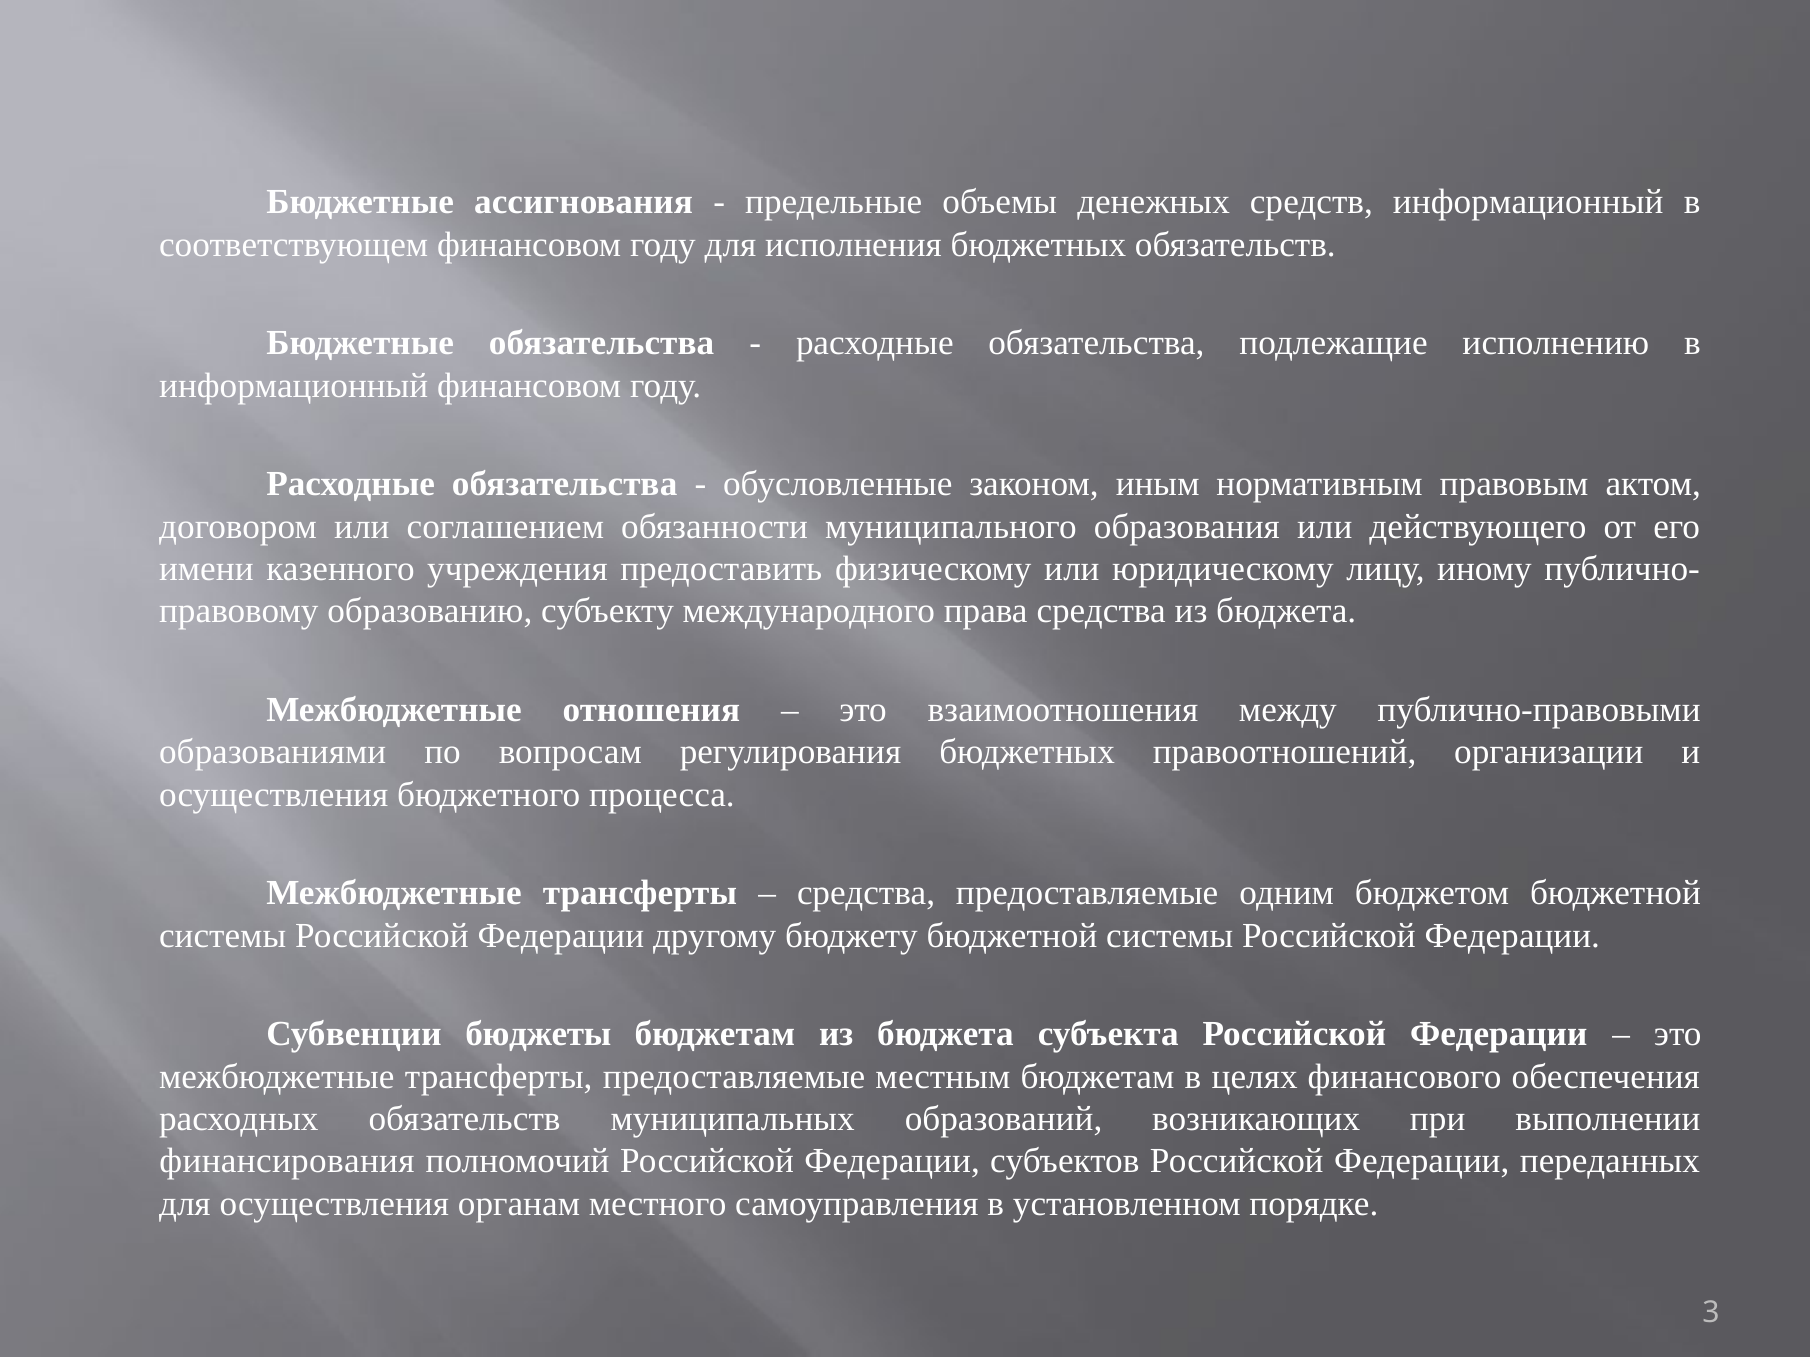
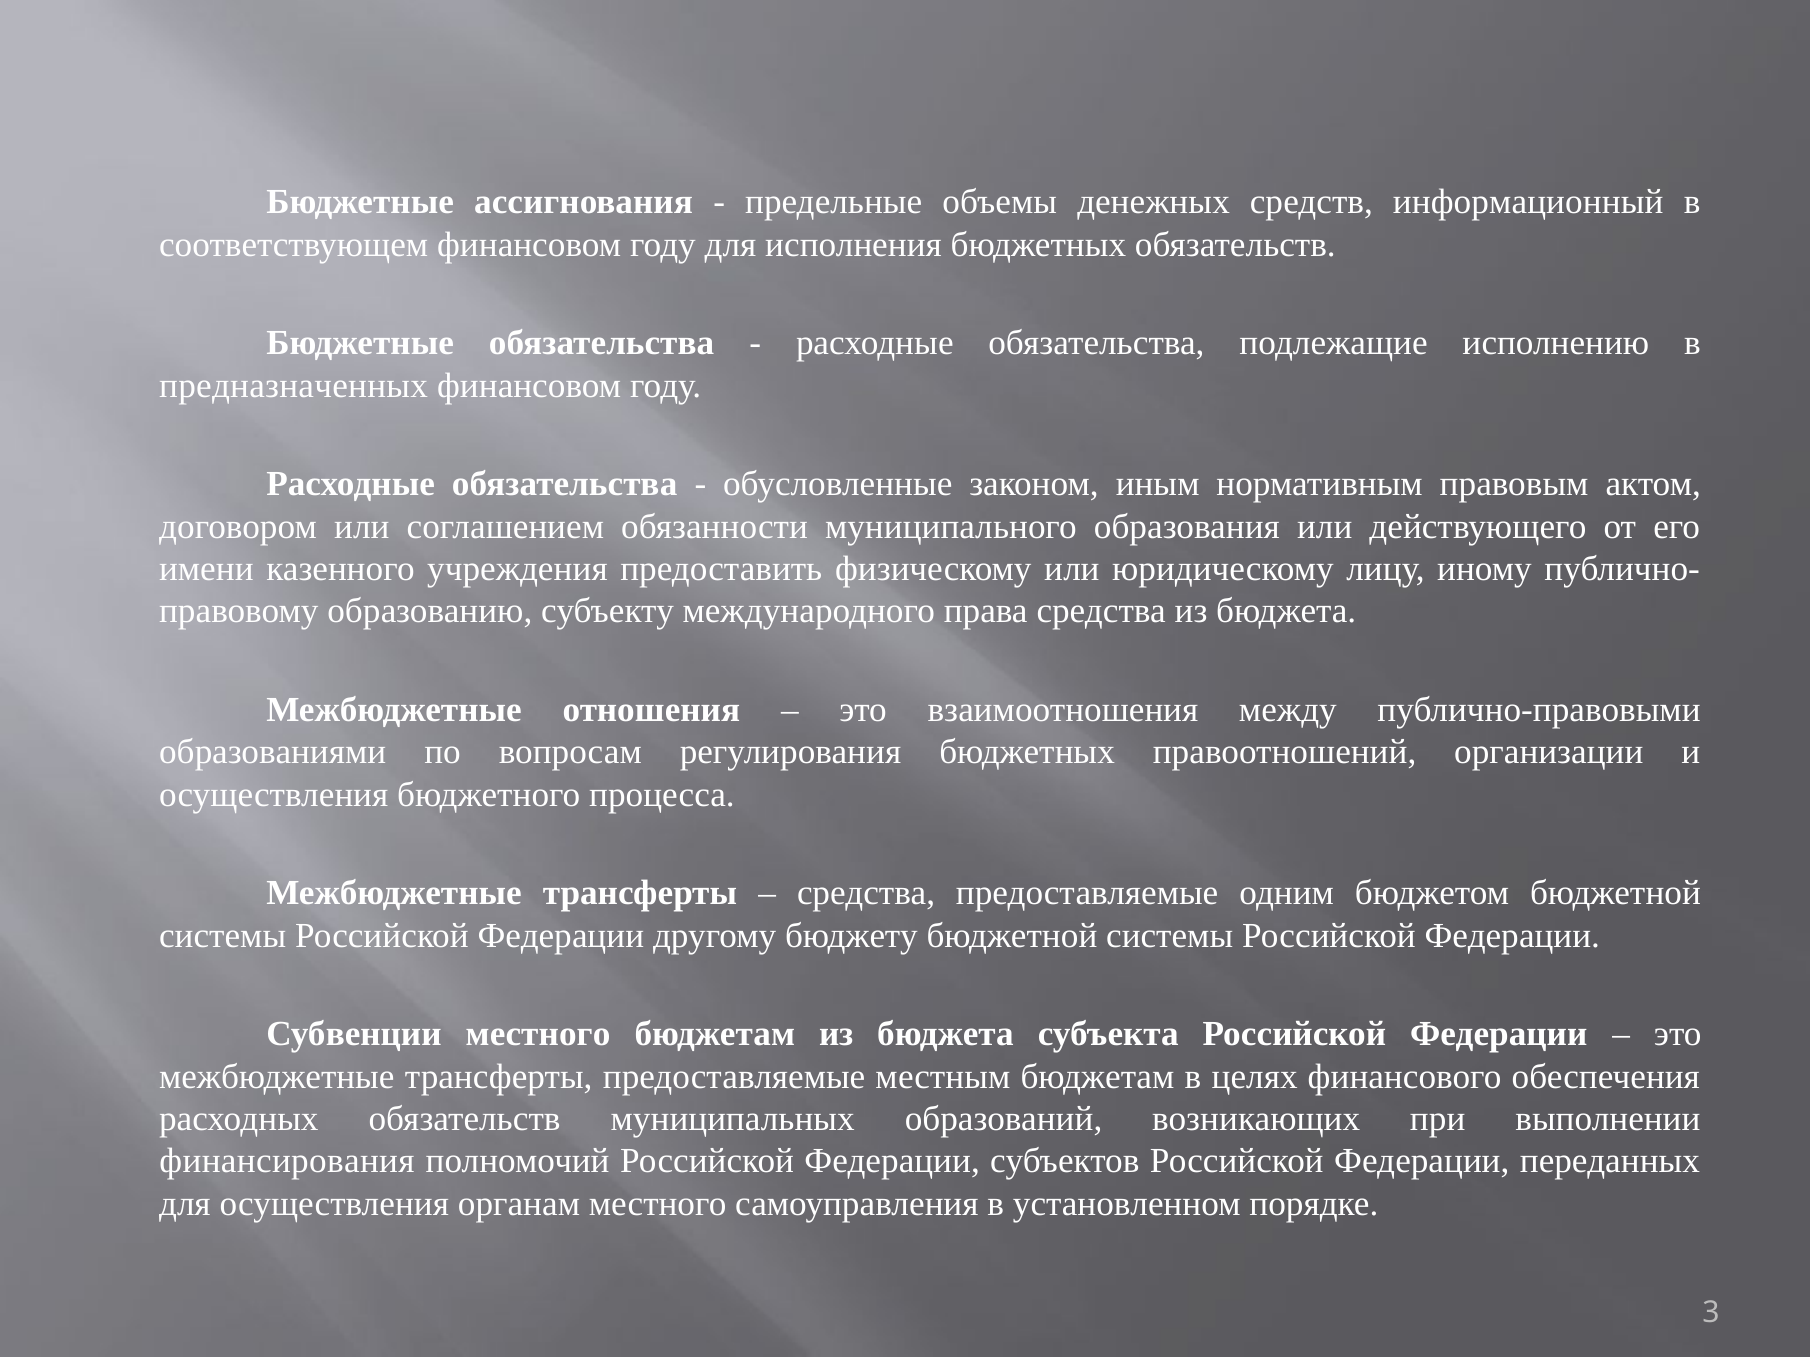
информационный at (294, 386): информационный -> предназначенных
Субвенции бюджеты: бюджеты -> местного
